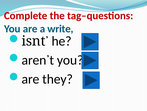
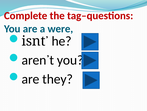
write: write -> were
